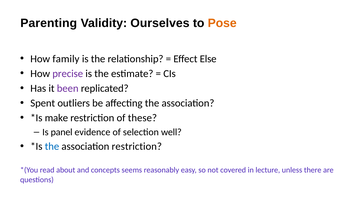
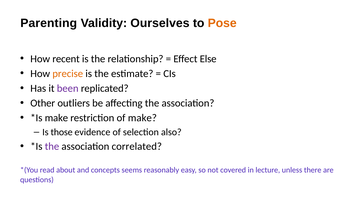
family: family -> recent
precise colour: purple -> orange
Spent: Spent -> Other
of these: these -> make
panel: panel -> those
well: well -> also
the at (52, 147) colour: blue -> purple
association restriction: restriction -> correlated
